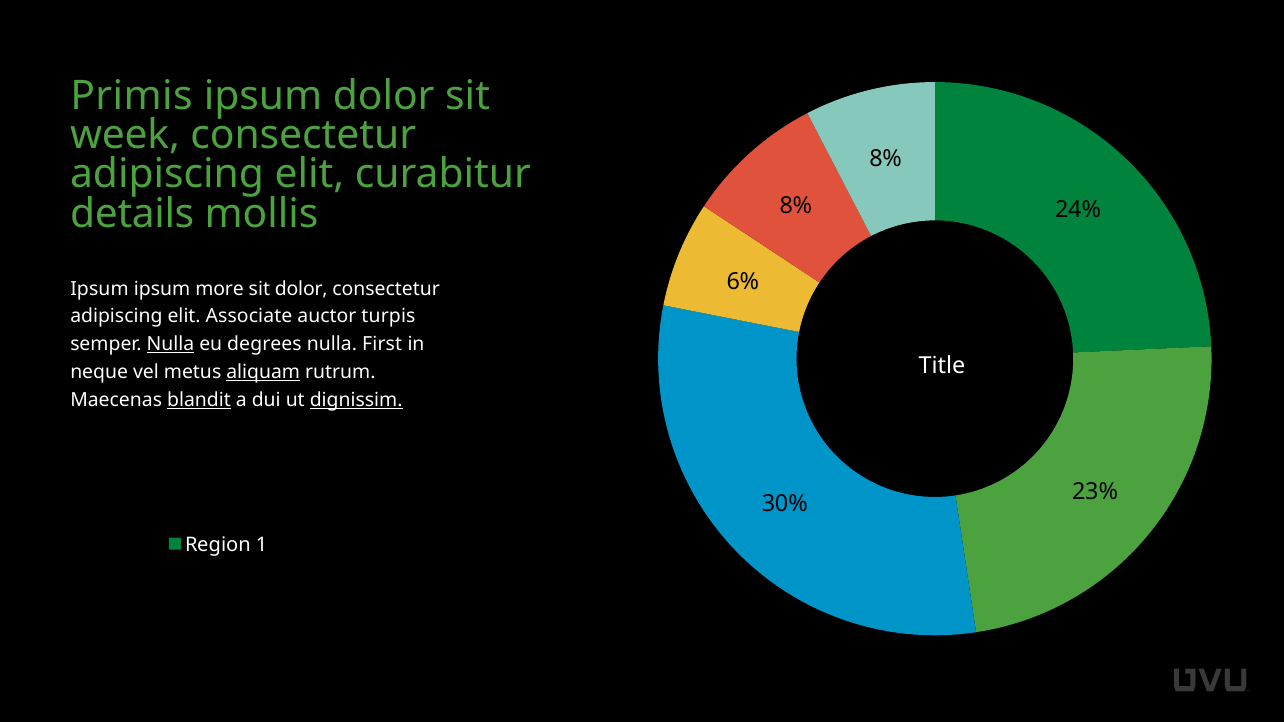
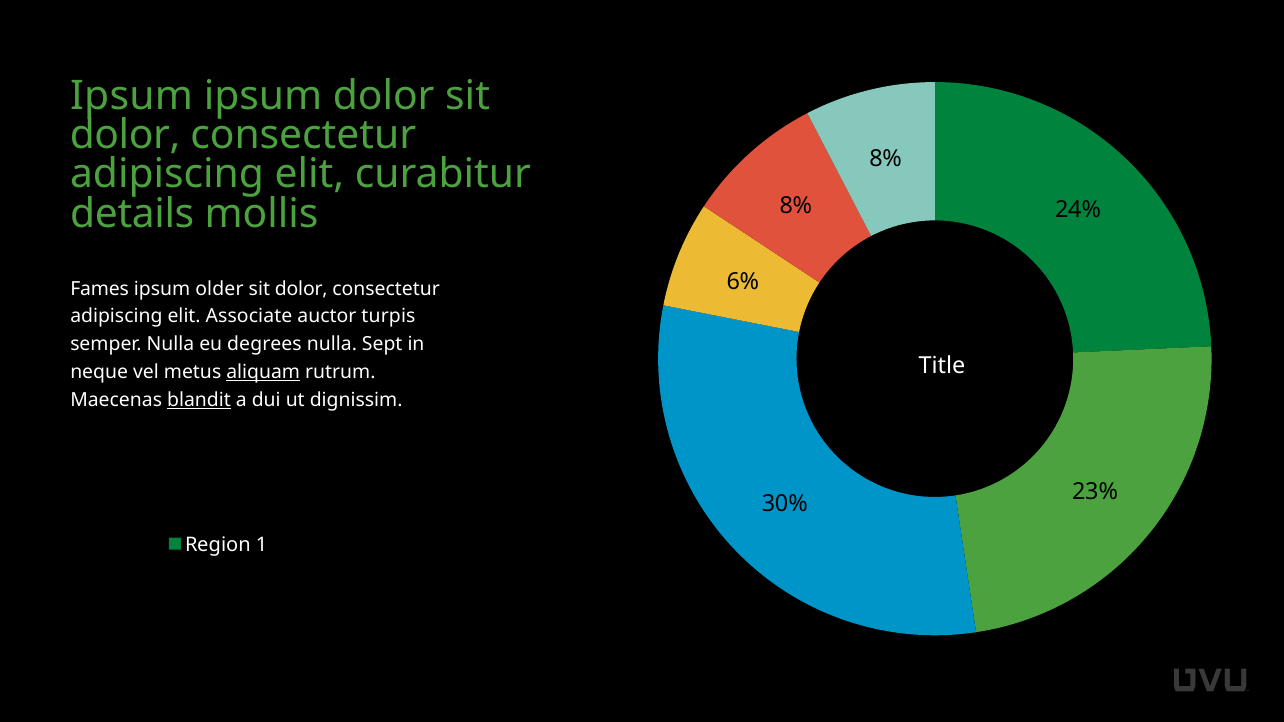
Primis at (131, 96): Primis -> Ipsum
week at (125, 135): week -> dolor
Ipsum at (99, 289): Ipsum -> Fames
more: more -> older
Nulla at (170, 345) underline: present -> none
First: First -> Sept
dignissim underline: present -> none
